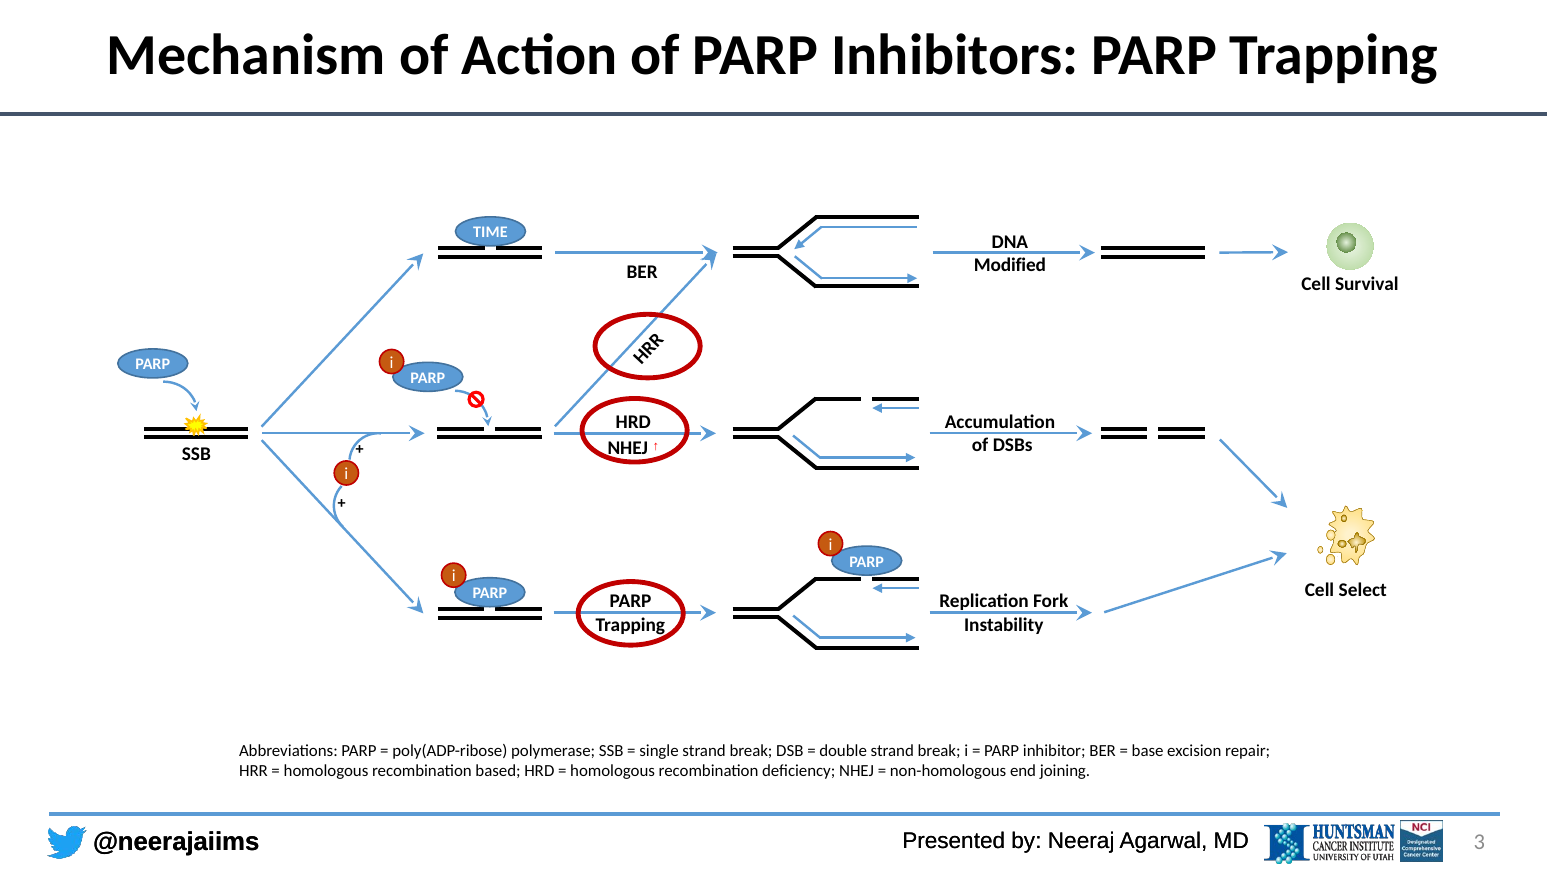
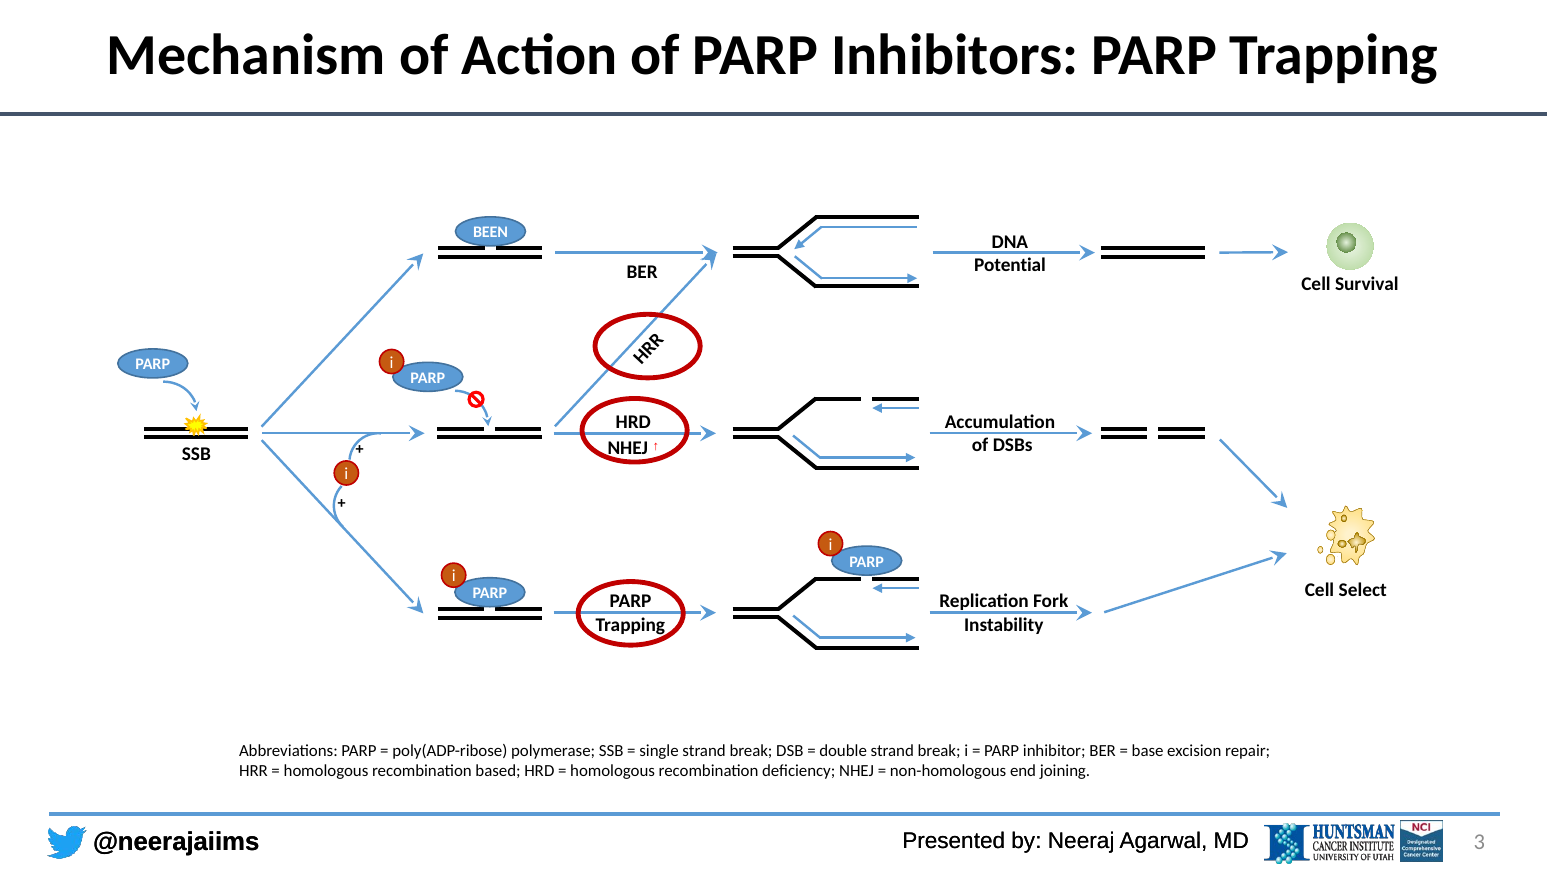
TIME: TIME -> BEEN
Modified: Modified -> Potential
